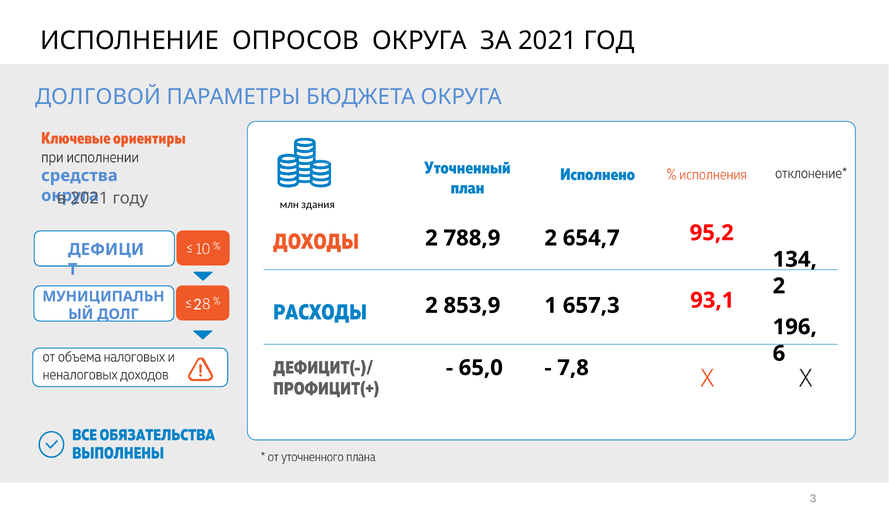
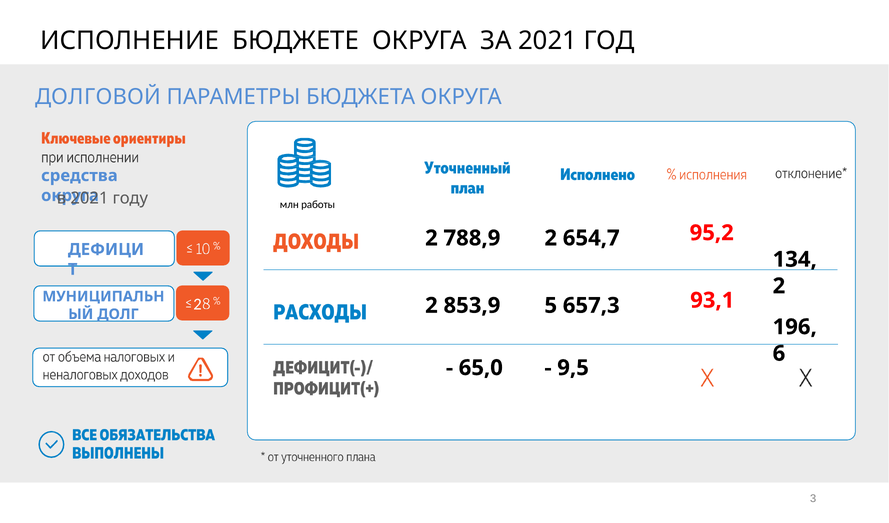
ОПРОСОВ: ОПРОСОВ -> БЮДЖЕТЕ
здания: здания -> работы
1: 1 -> 5
7,8: 7,8 -> 9,5
